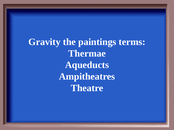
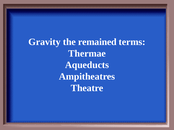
paintings: paintings -> remained
